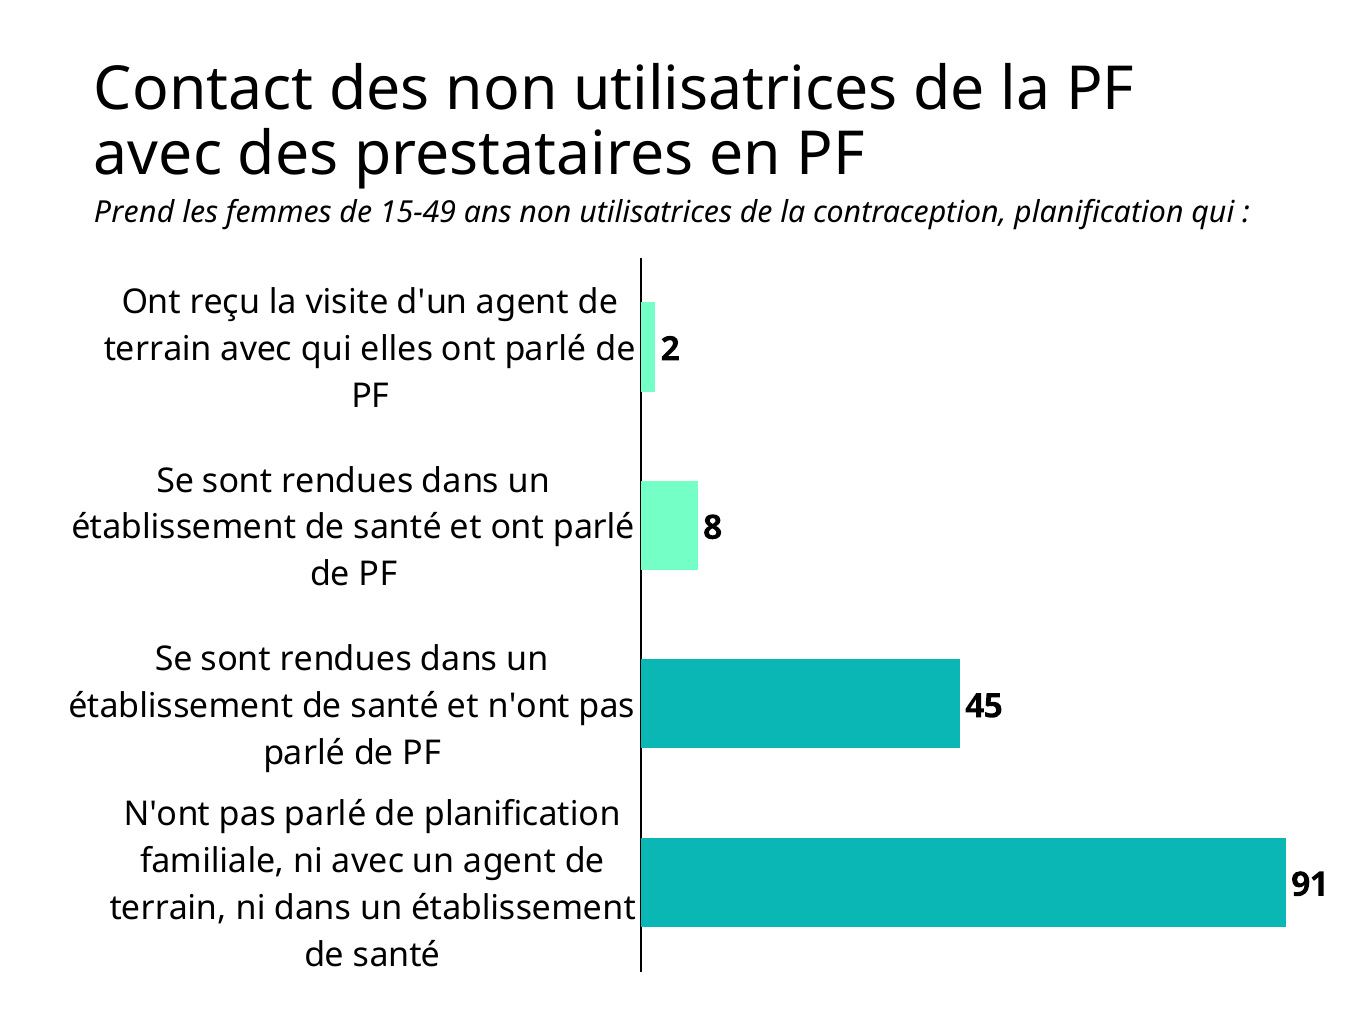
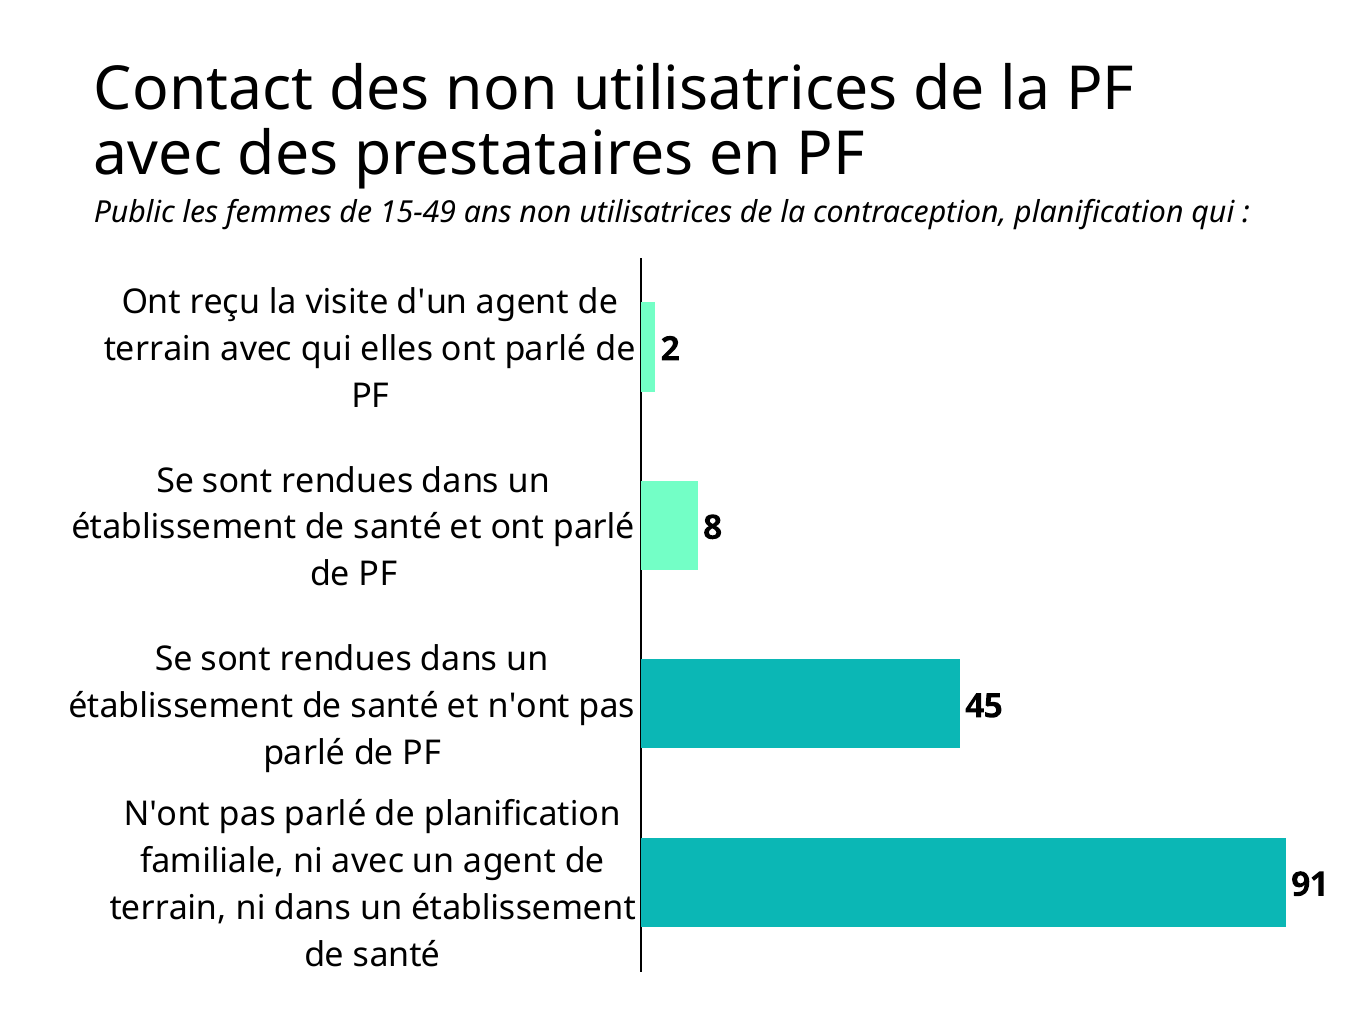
Prend: Prend -> Public
